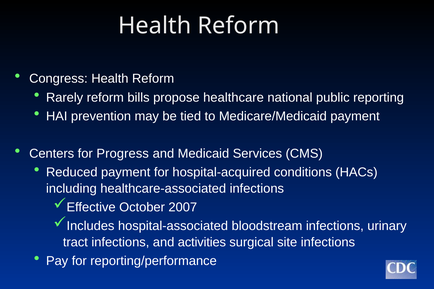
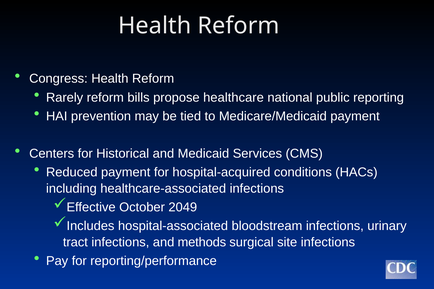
Progress: Progress -> Historical
2007: 2007 -> 2049
activities: activities -> methods
